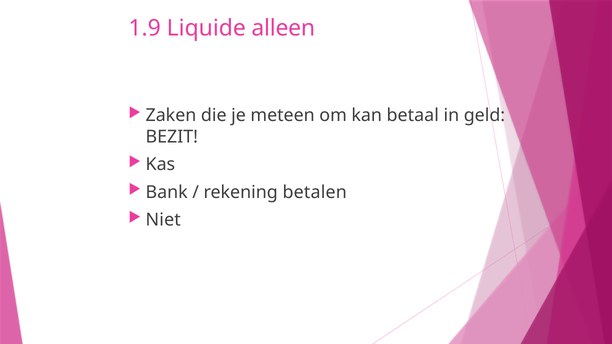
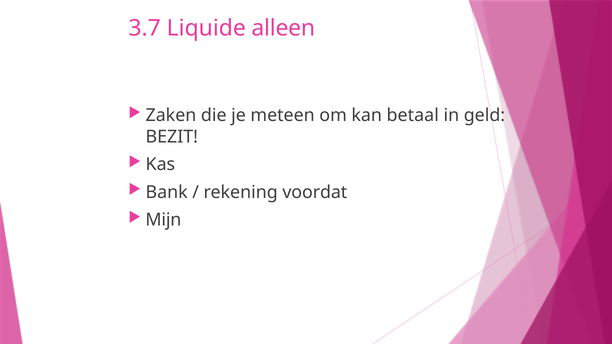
1.9: 1.9 -> 3.7
betalen: betalen -> voordat
Niet: Niet -> Mijn
